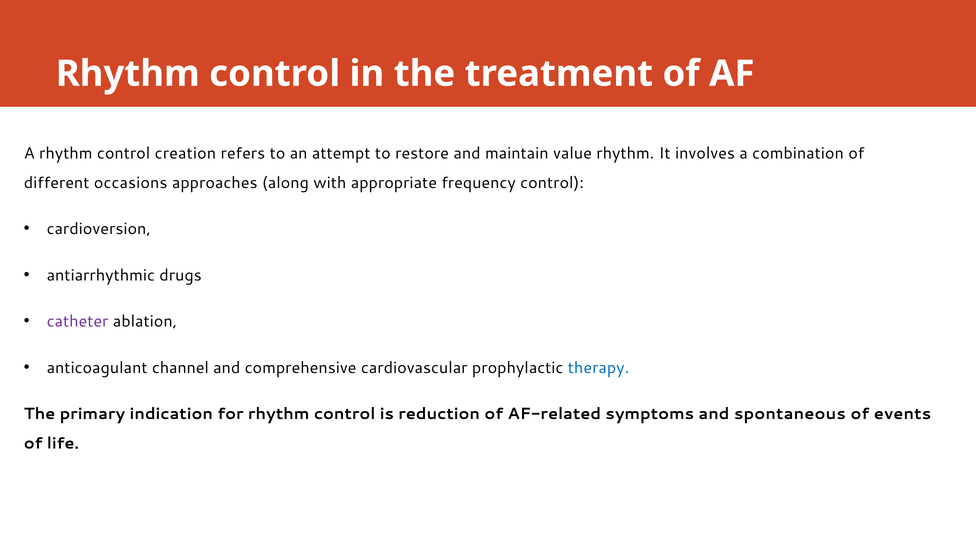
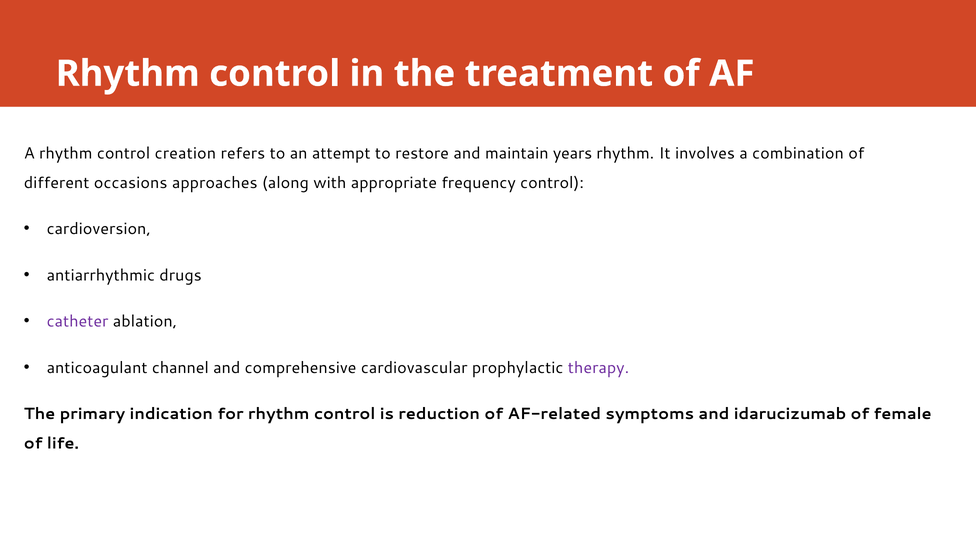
value: value -> years
therapy colour: blue -> purple
spontaneous: spontaneous -> idarucizumab
events: events -> female
